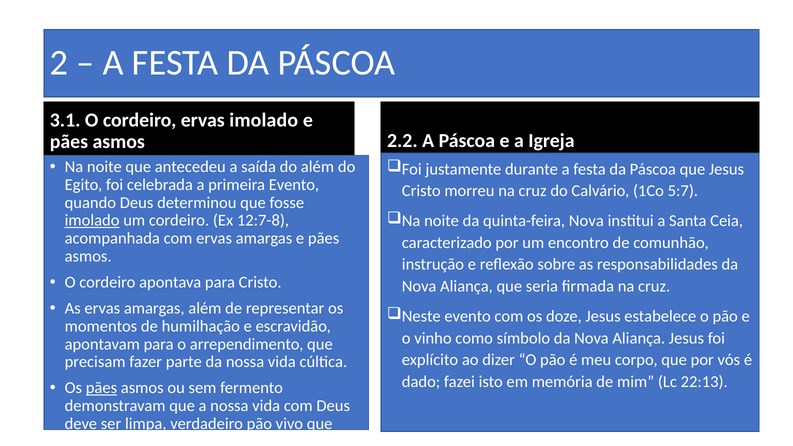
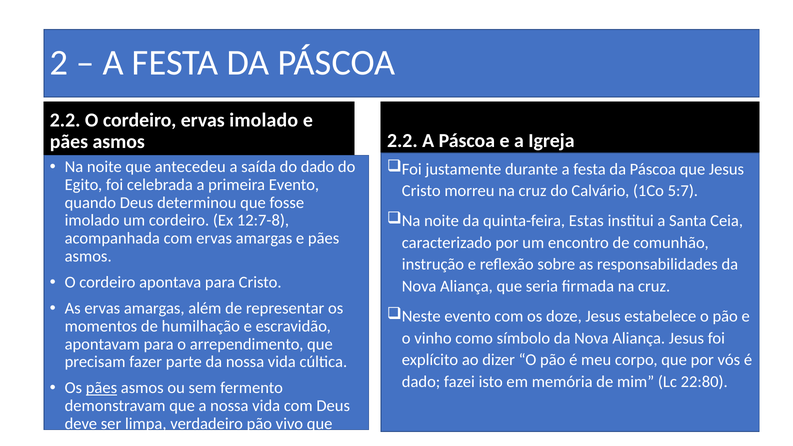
3.1 at (65, 120): 3.1 -> 2.2
do além: além -> dado
quinta-feira Nova: Nova -> Estas
imolado at (92, 221) underline: present -> none
22:13: 22:13 -> 22:80
